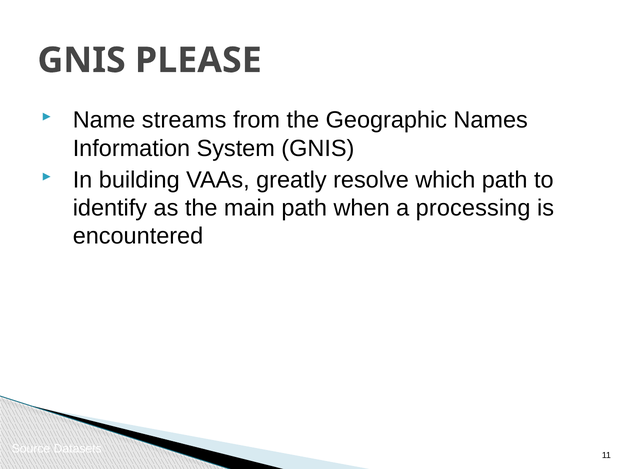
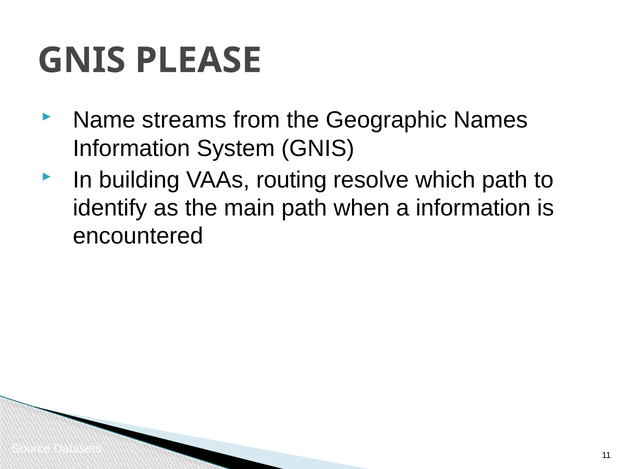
greatly: greatly -> routing
a processing: processing -> information
